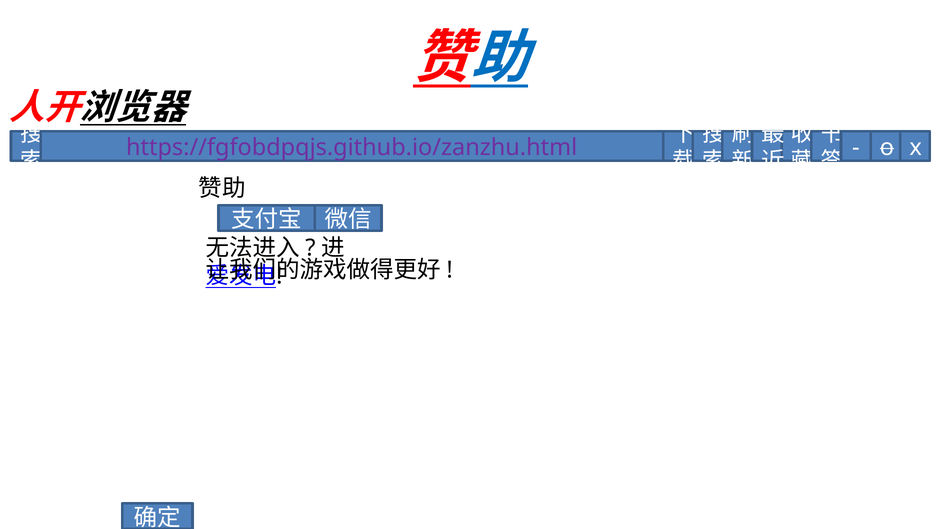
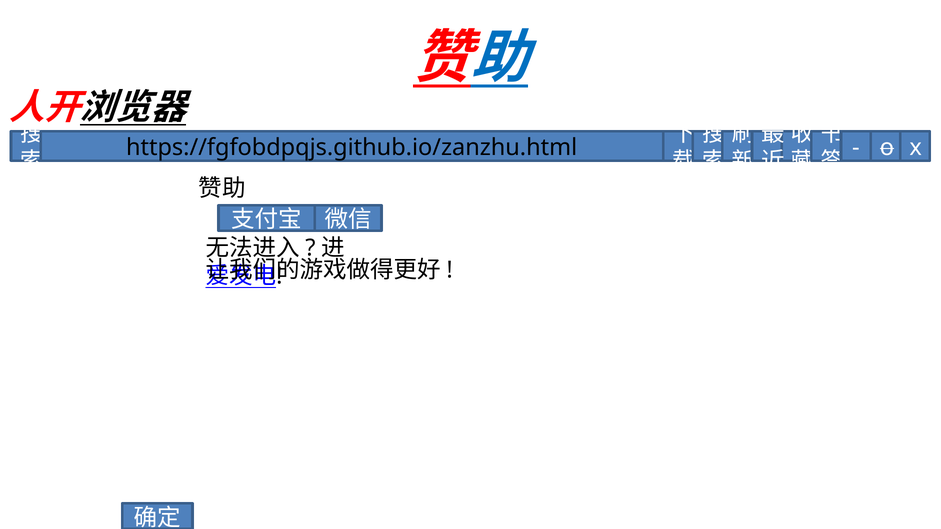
https://fgfobdpqjs.github.io/zanzhu.html colour: purple -> black
